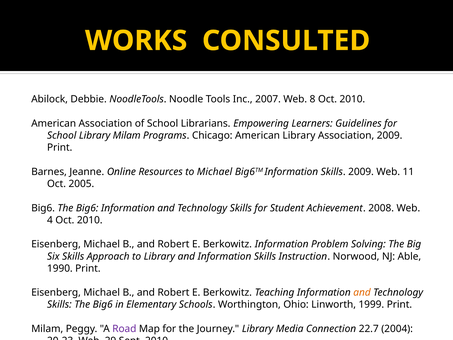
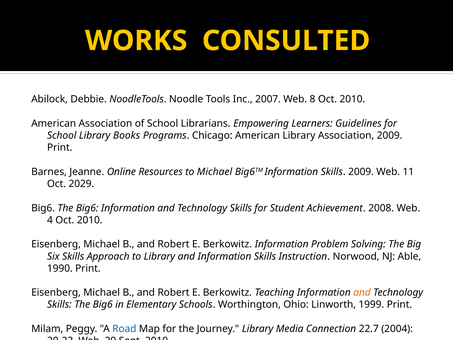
Library Milam: Milam -> Books
2005: 2005 -> 2029
Road colour: purple -> blue
